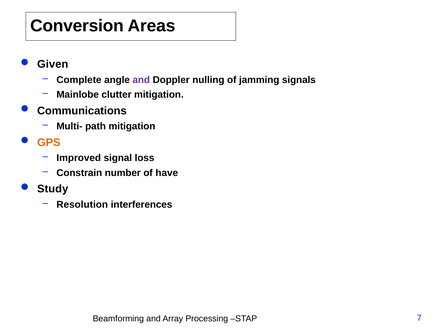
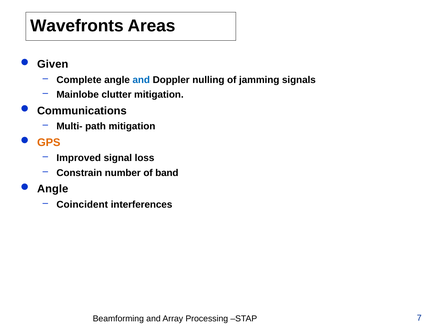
Conversion: Conversion -> Wavefronts
and at (141, 80) colour: purple -> blue
have: have -> band
Study at (53, 189): Study -> Angle
Resolution: Resolution -> Coincident
